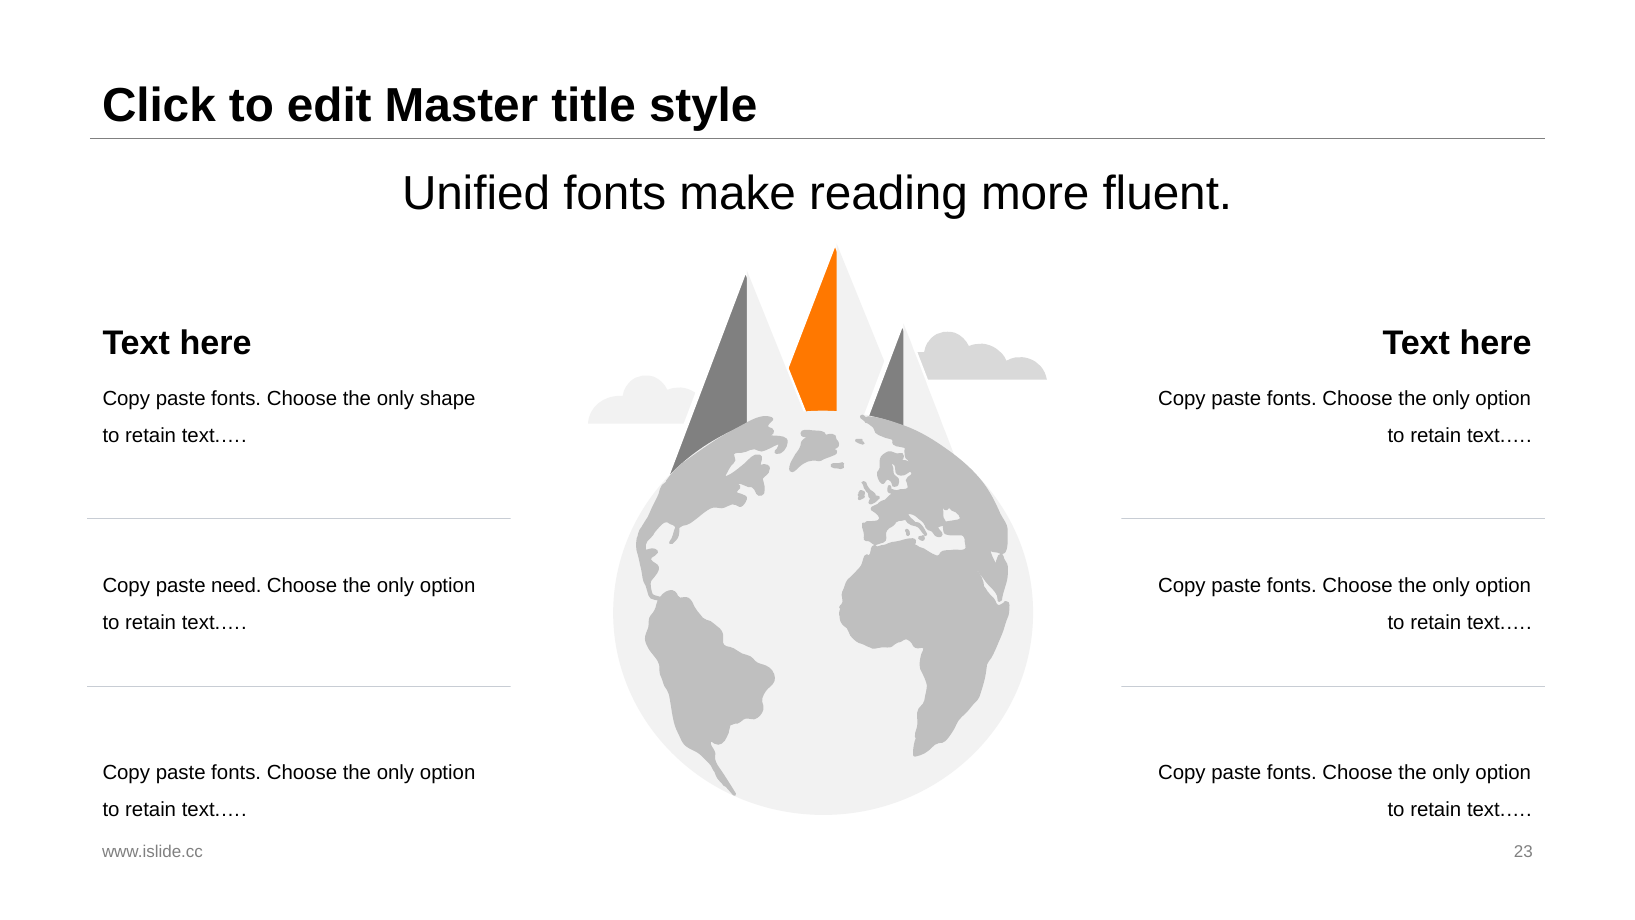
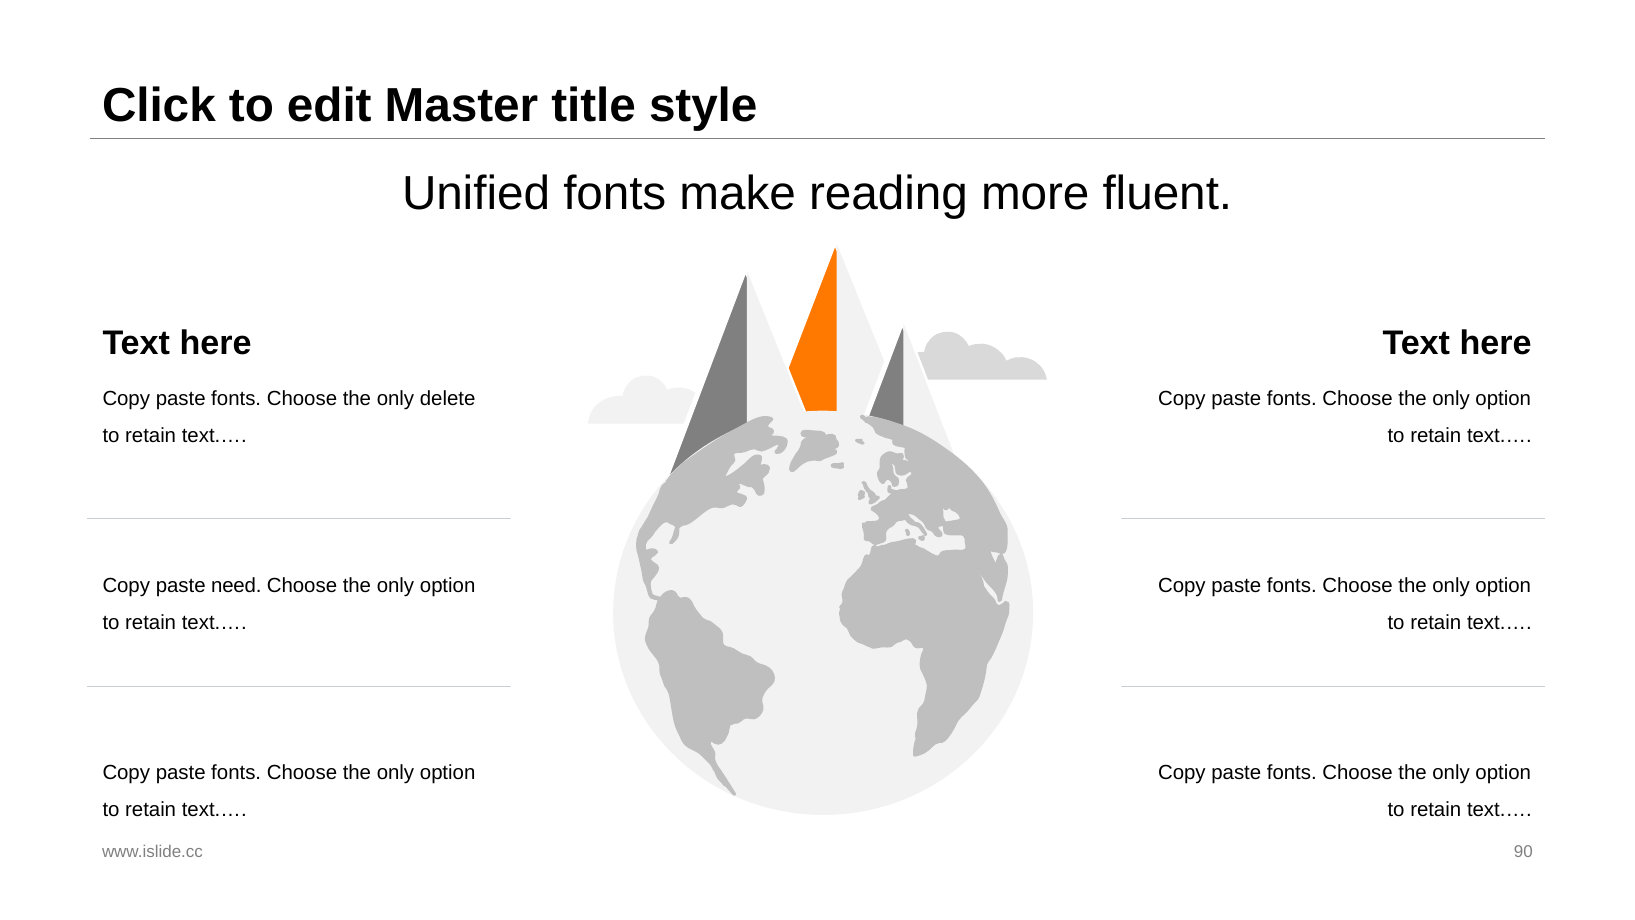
shape: shape -> delete
23: 23 -> 90
